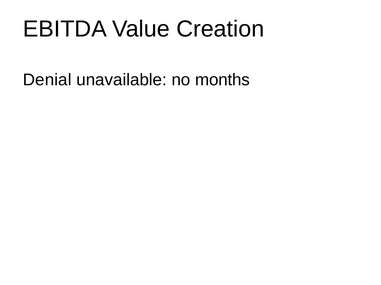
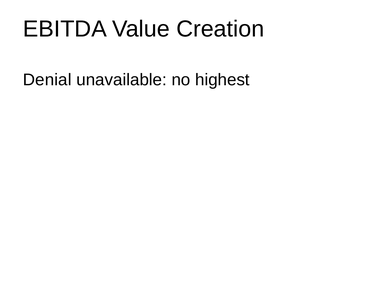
months: months -> highest
